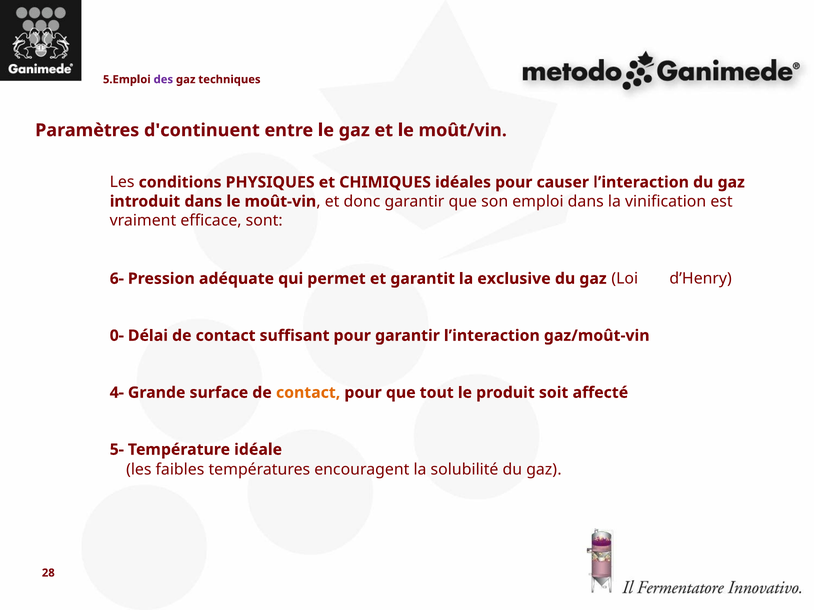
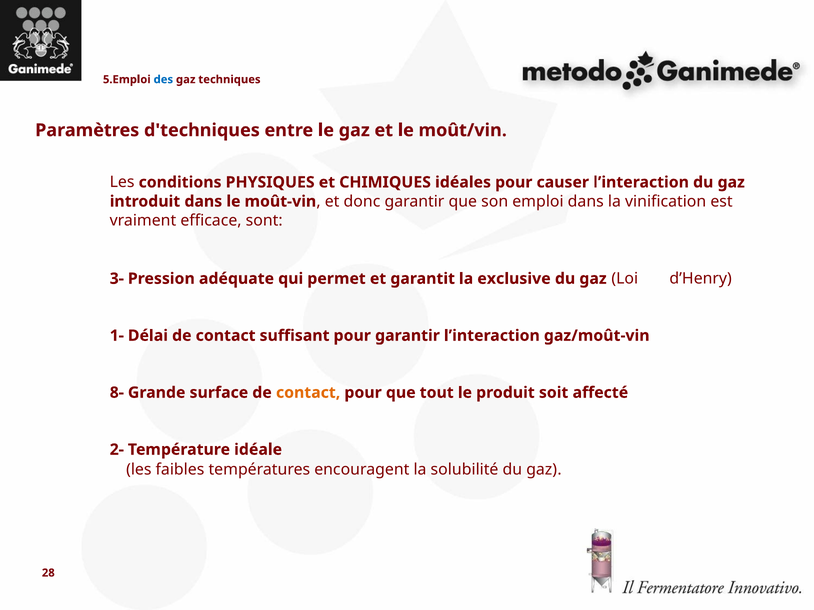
des colour: purple -> blue
d'continuent: d'continuent -> d'techniques
6-: 6- -> 3-
0-: 0- -> 1-
4-: 4- -> 8-
5-: 5- -> 2-
